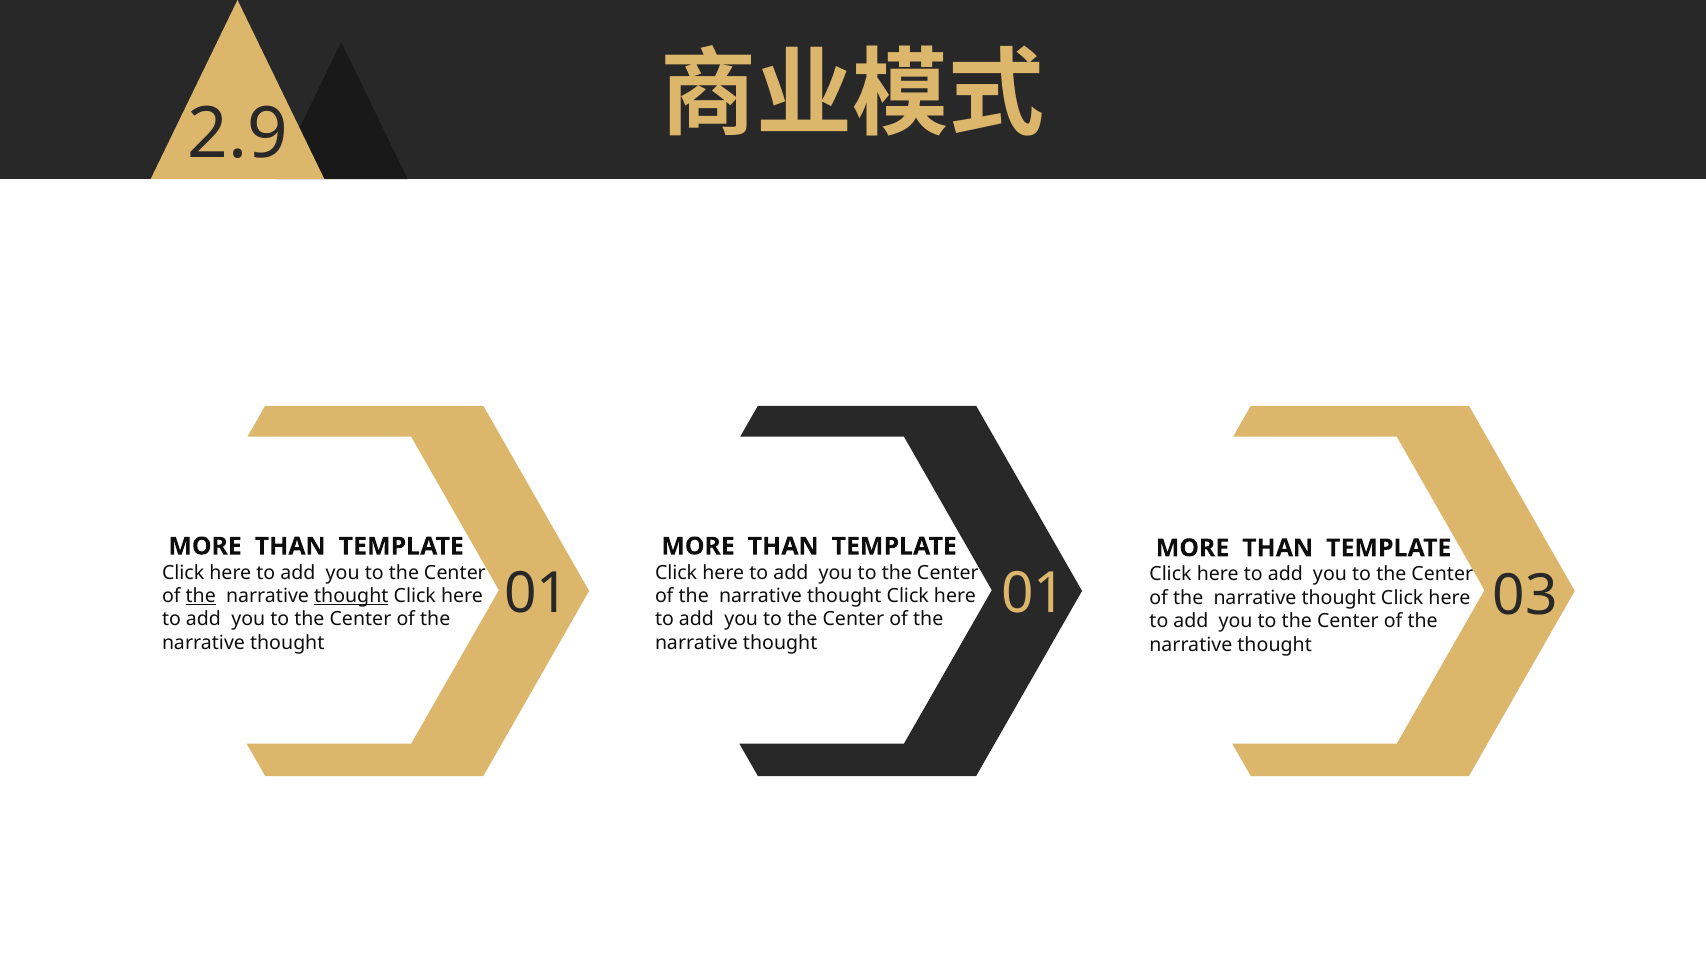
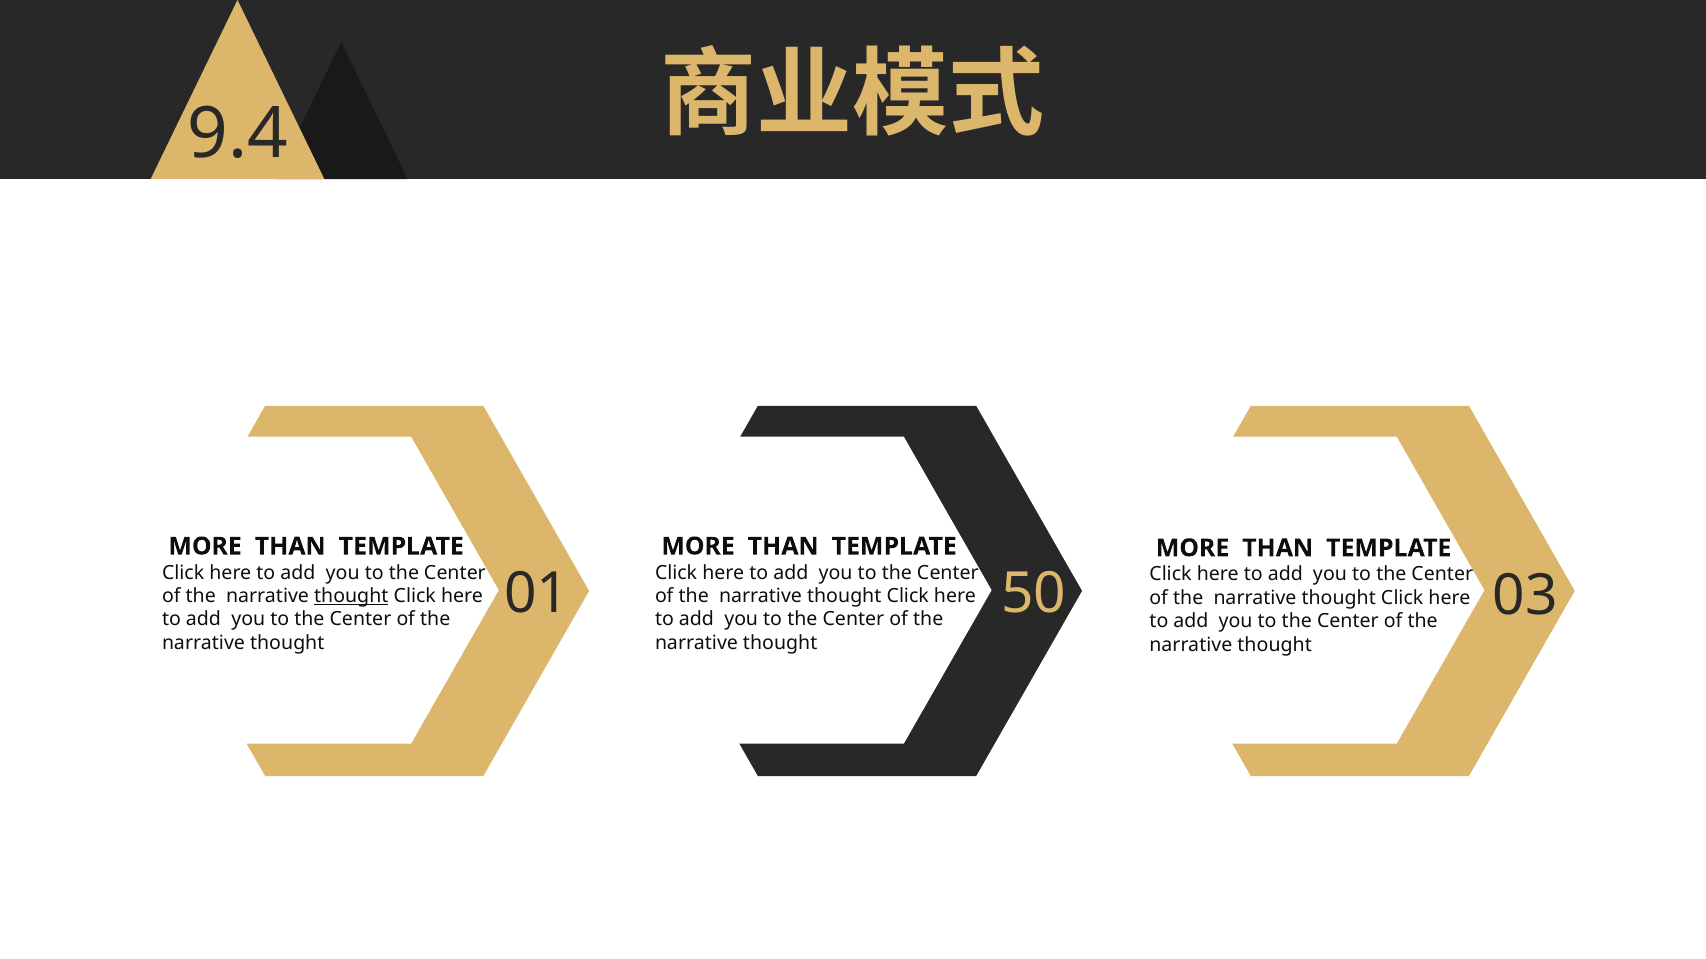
2.9: 2.9 -> 9.4
01 01: 01 -> 50
the at (201, 596) underline: present -> none
